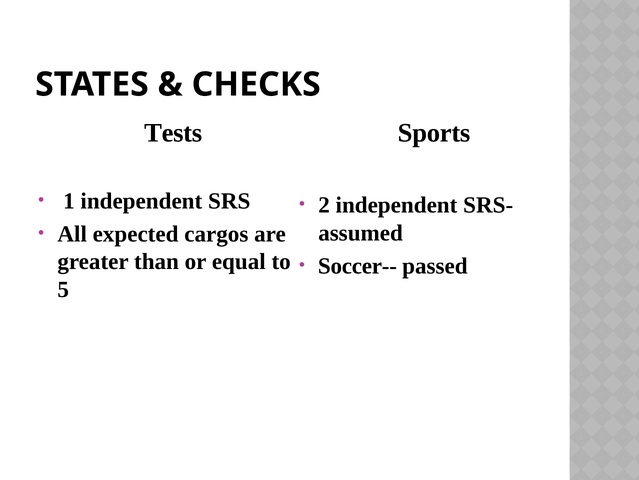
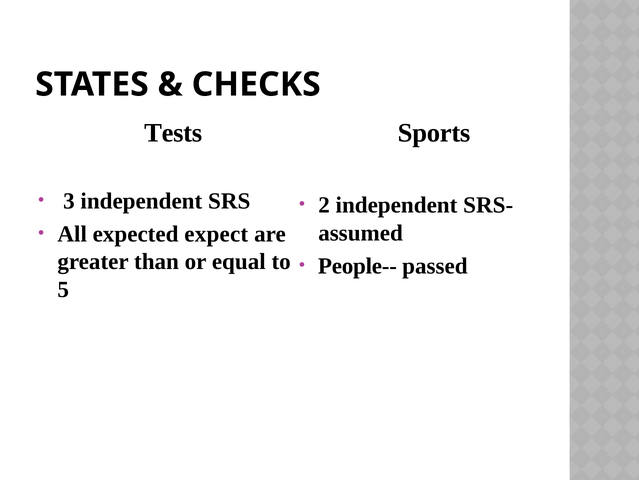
1: 1 -> 3
cargos: cargos -> expect
Soccer--: Soccer-- -> People--
